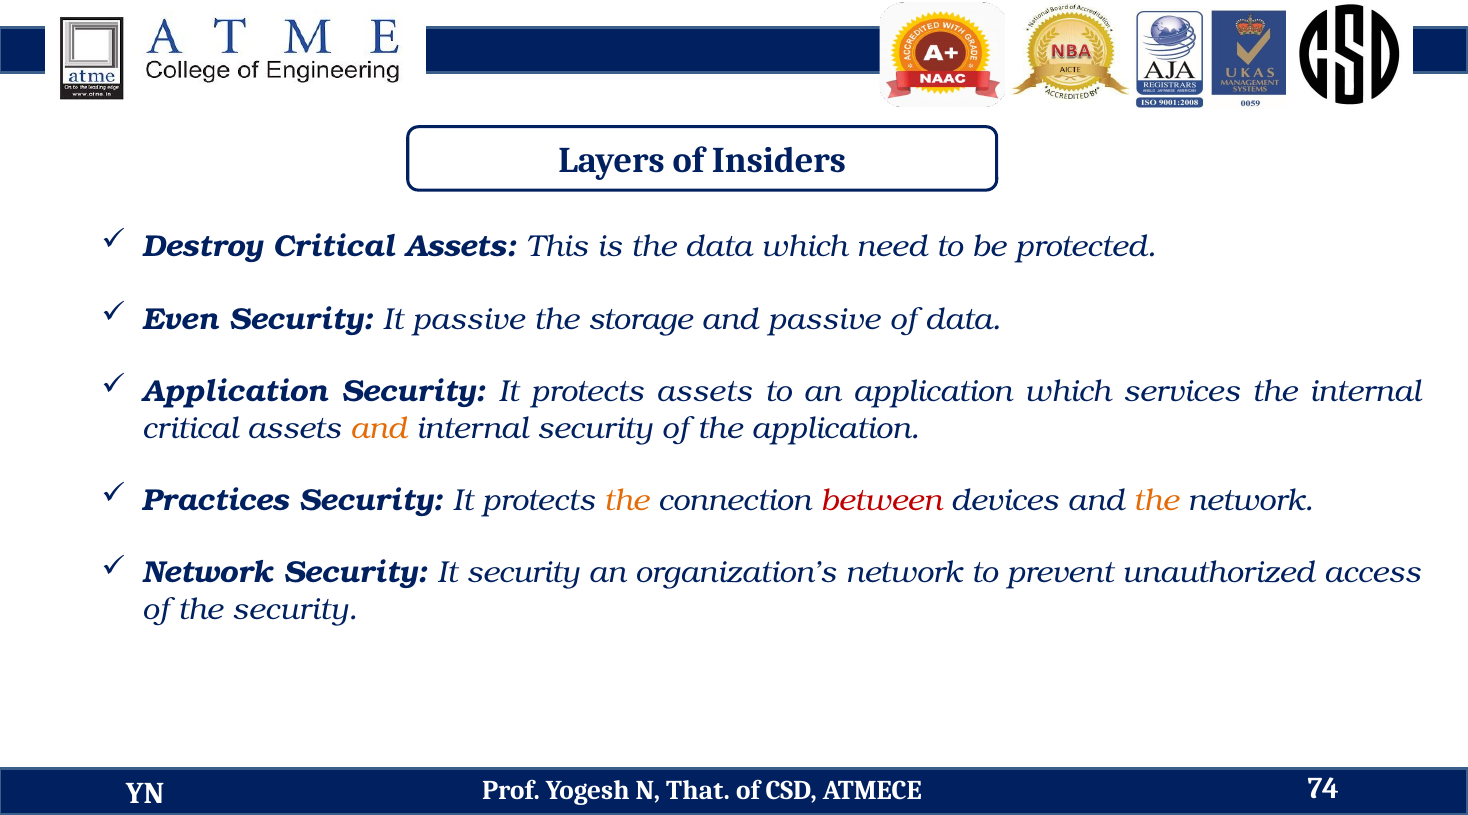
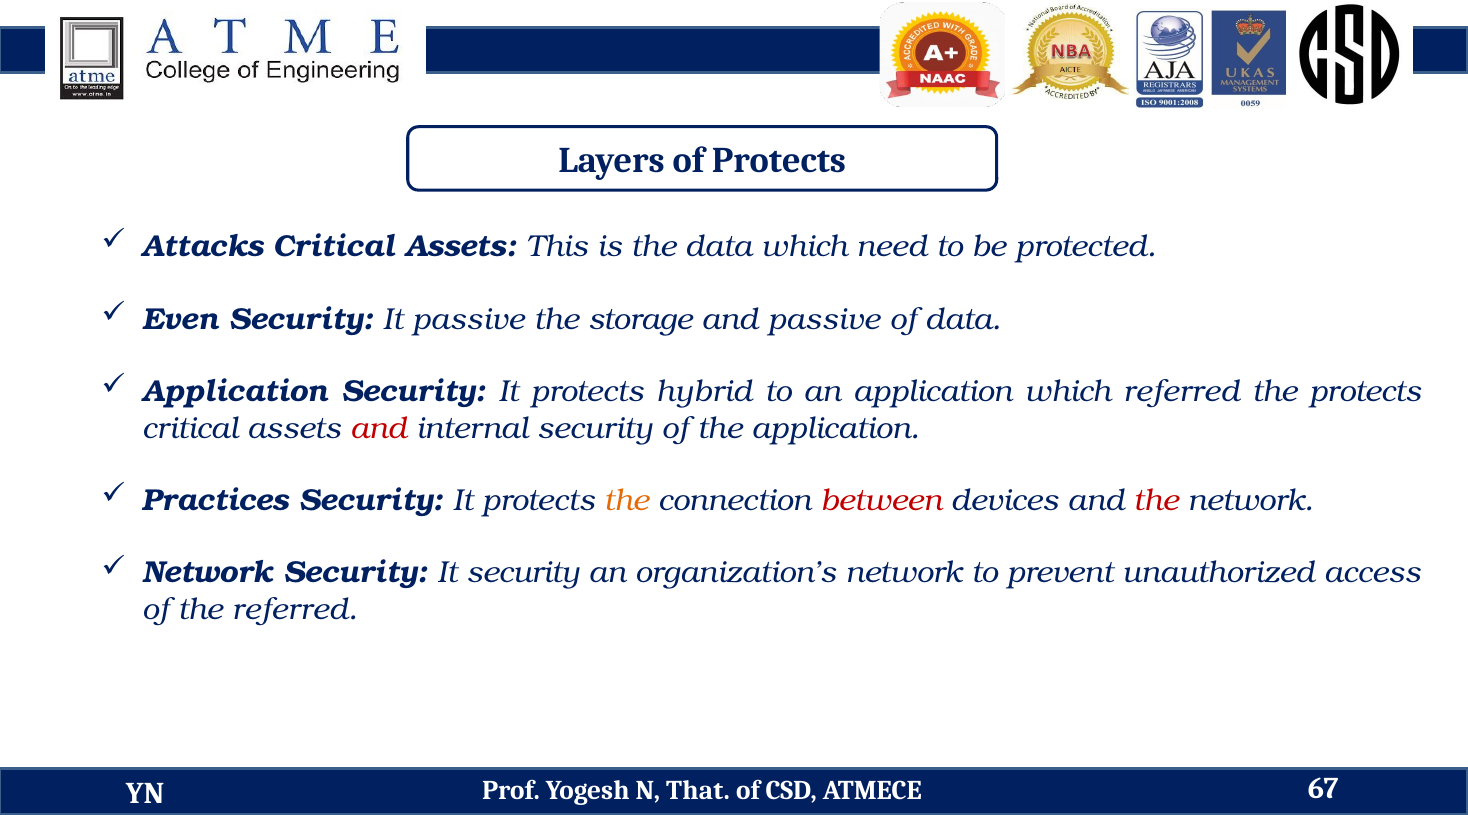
of Insiders: Insiders -> Protects
Destroy: Destroy -> Attacks
protects assets: assets -> hybrid
which services: services -> referred
the internal: internal -> protects
and at (379, 428) colour: orange -> red
the at (1156, 501) colour: orange -> red
the security: security -> referred
74: 74 -> 67
